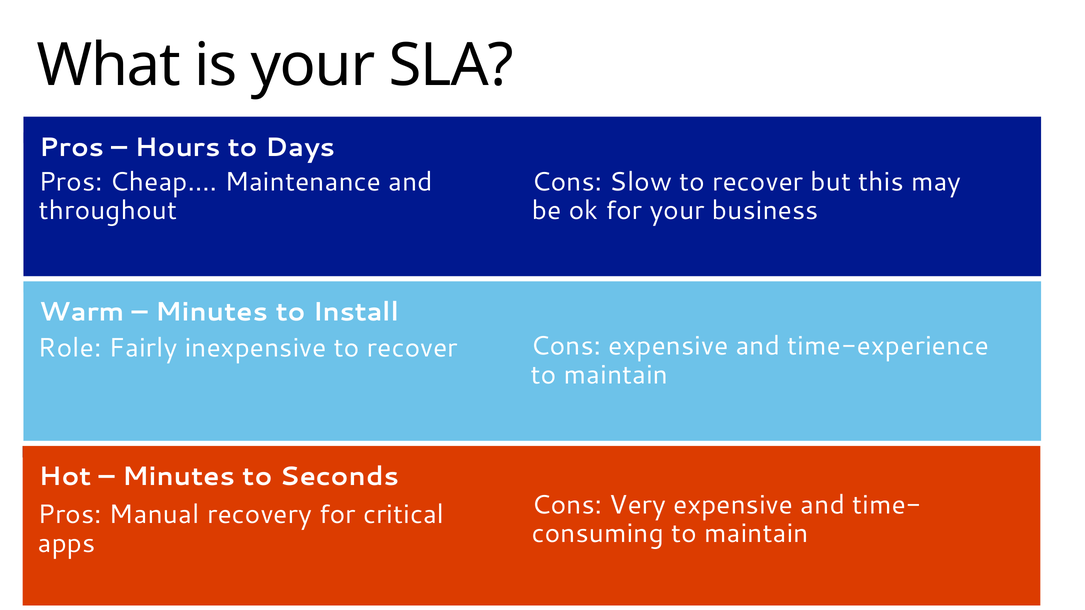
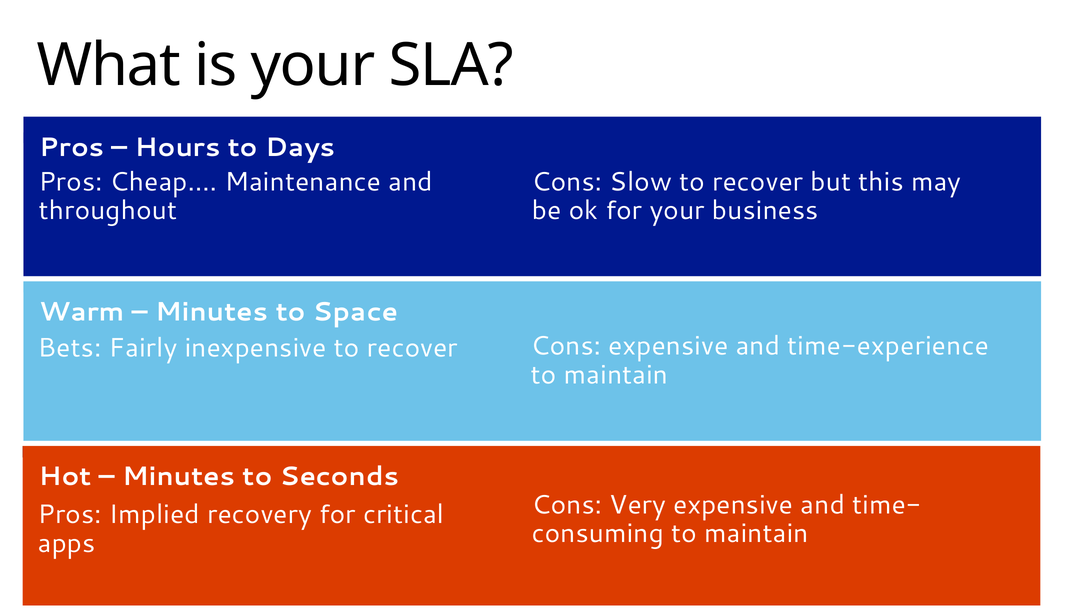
Install: Install -> Space
Role: Role -> Bets
Manual: Manual -> Implied
